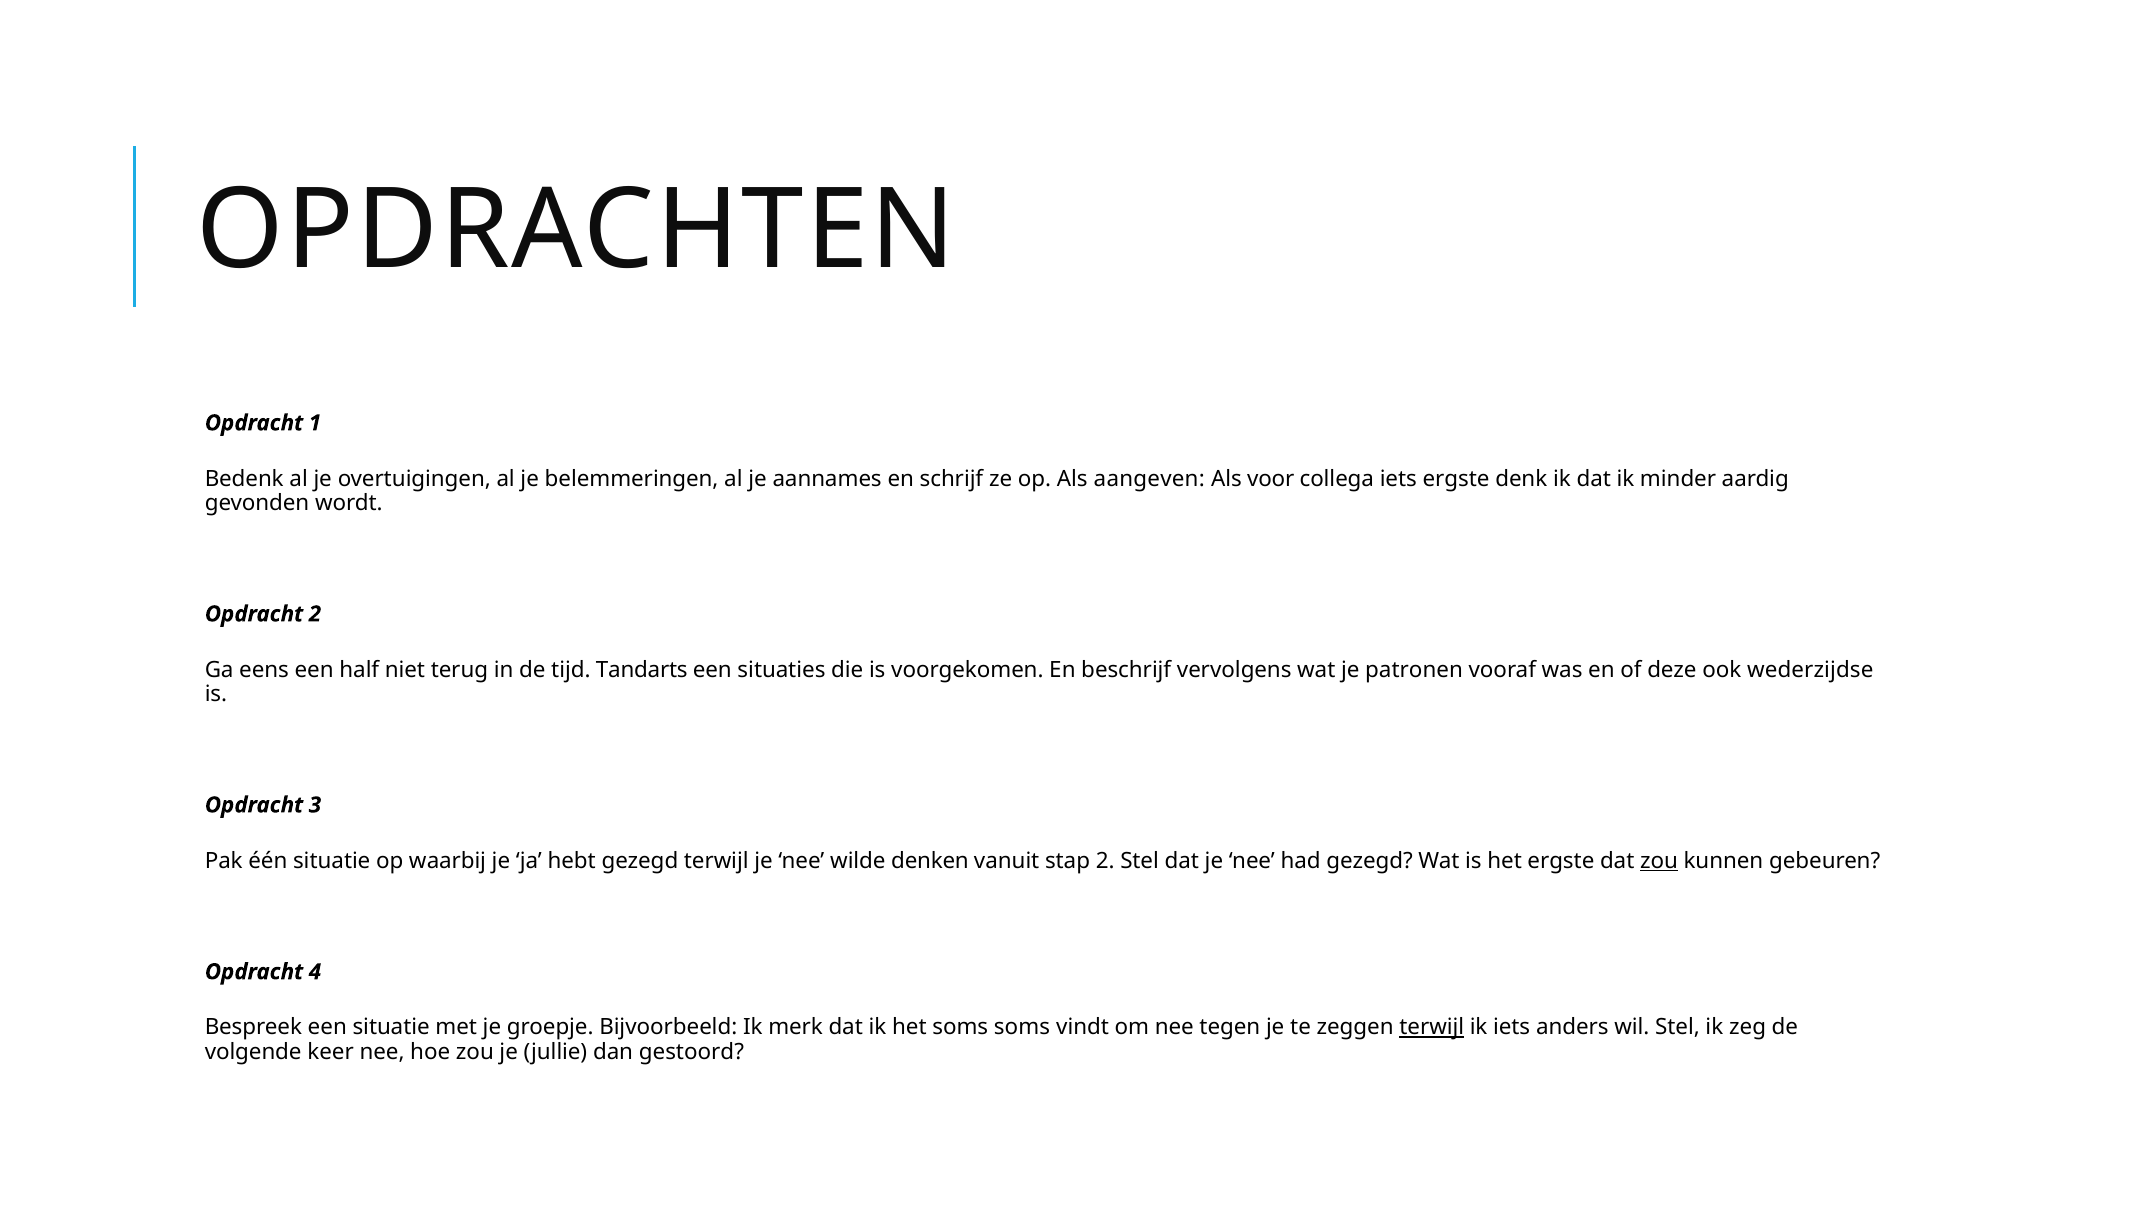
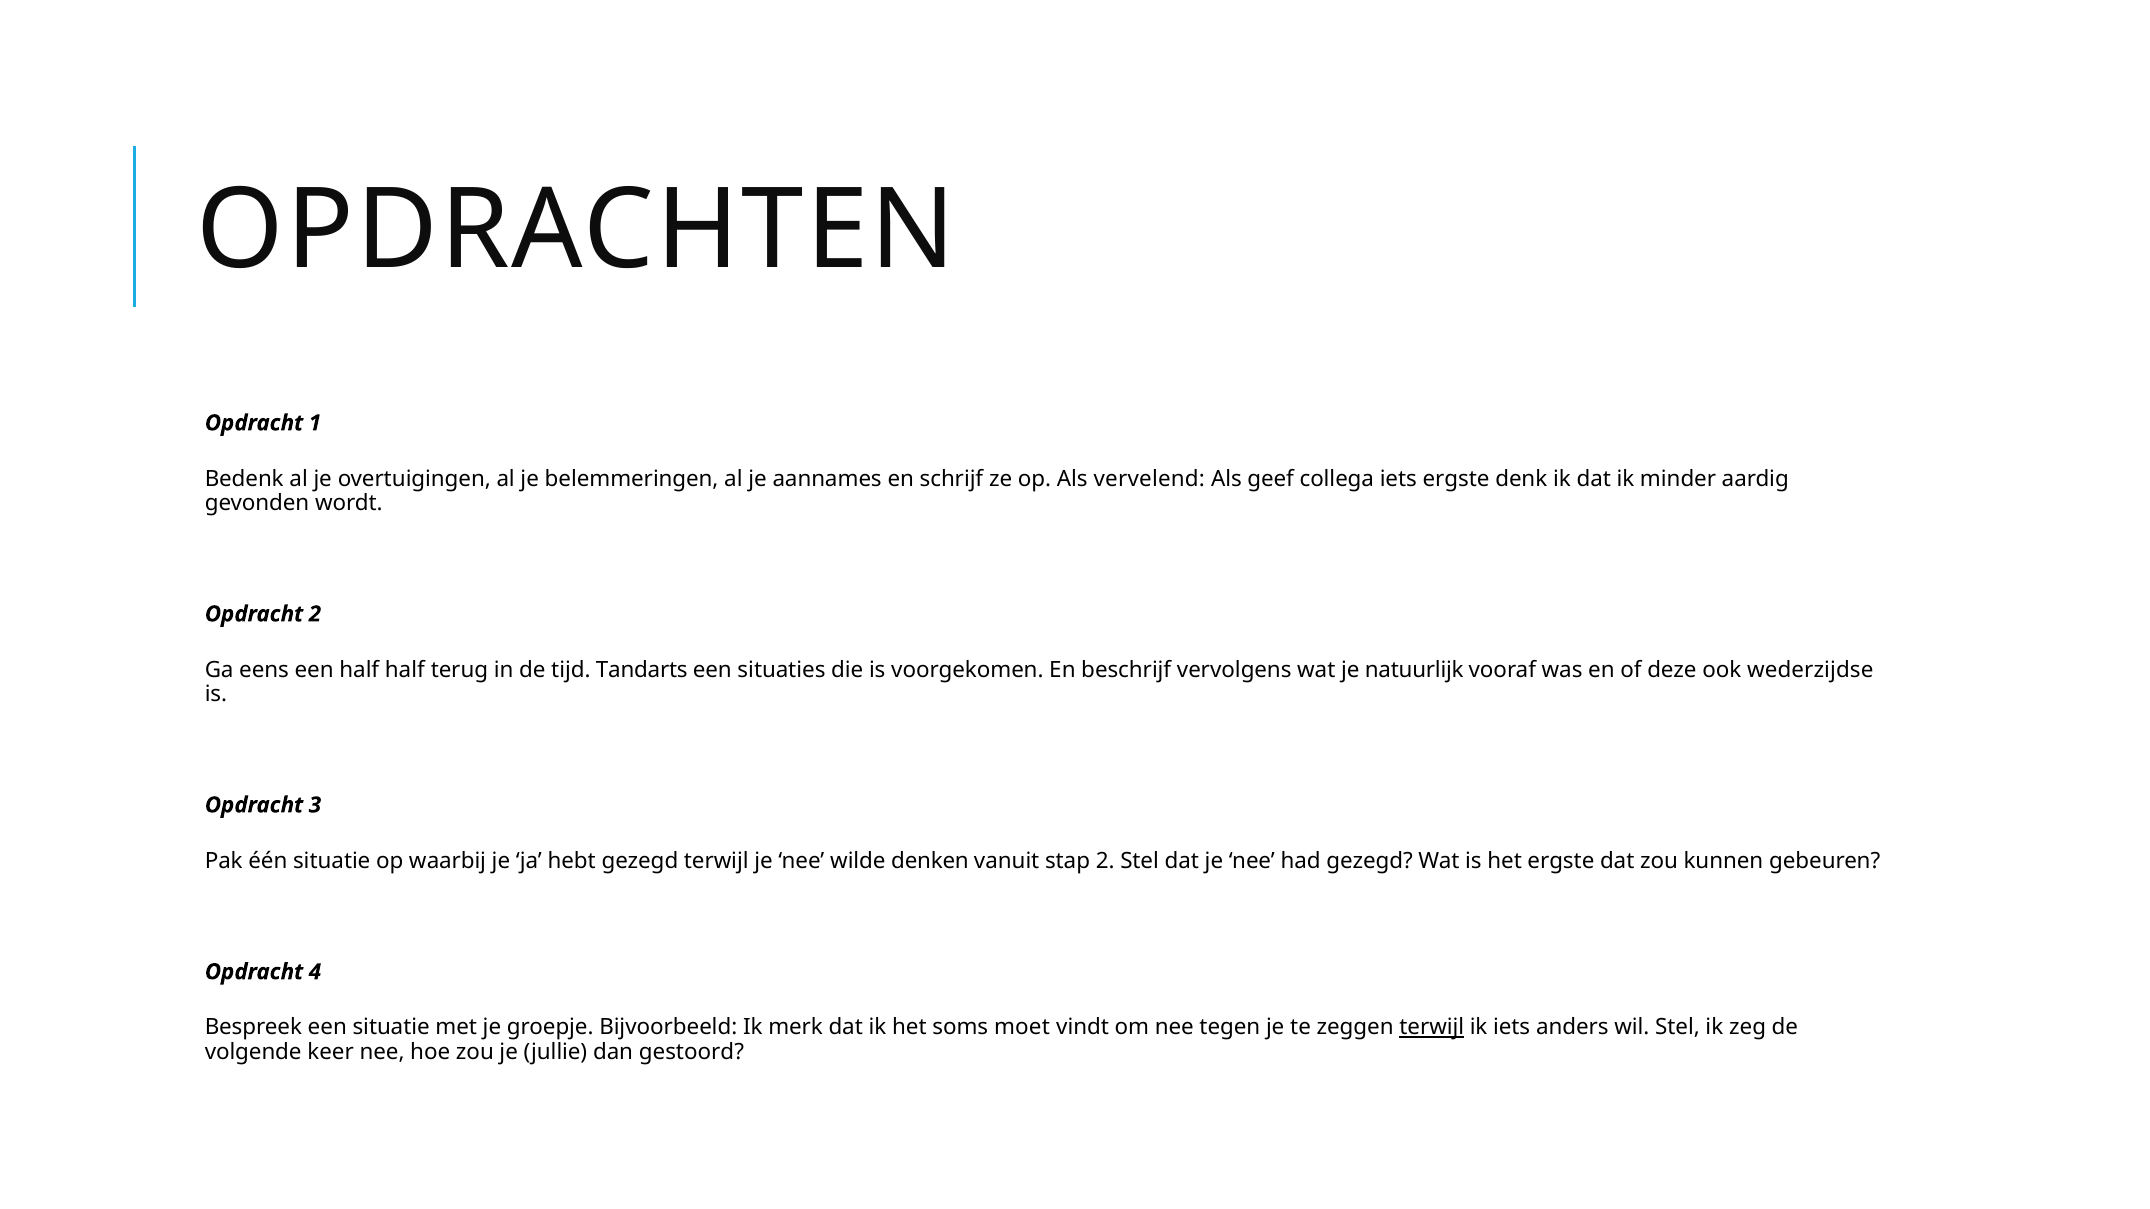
aangeven: aangeven -> vervelend
voor: voor -> geef
half niet: niet -> half
patronen: patronen -> natuurlijk
zou at (1659, 861) underline: present -> none
soms soms: soms -> moet
